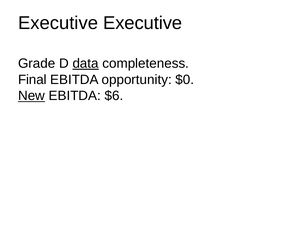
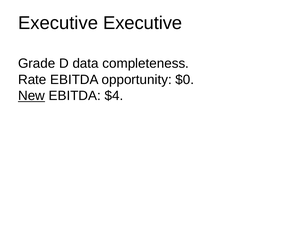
data underline: present -> none
Final: Final -> Rate
$6: $6 -> $4
